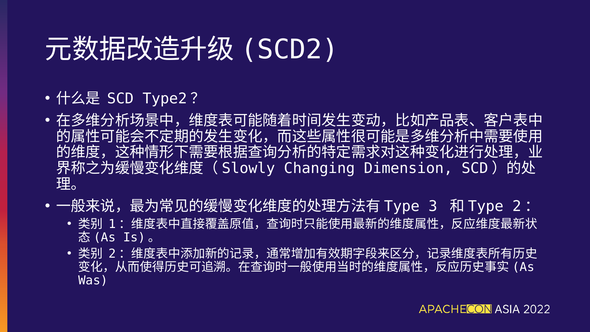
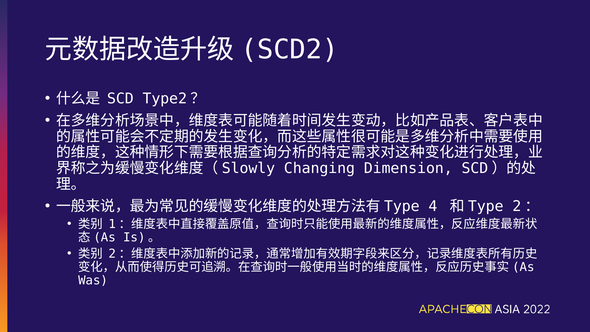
3: 3 -> 4
